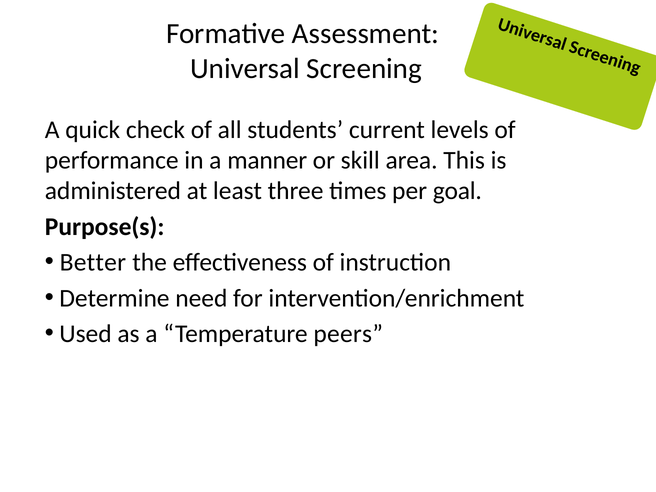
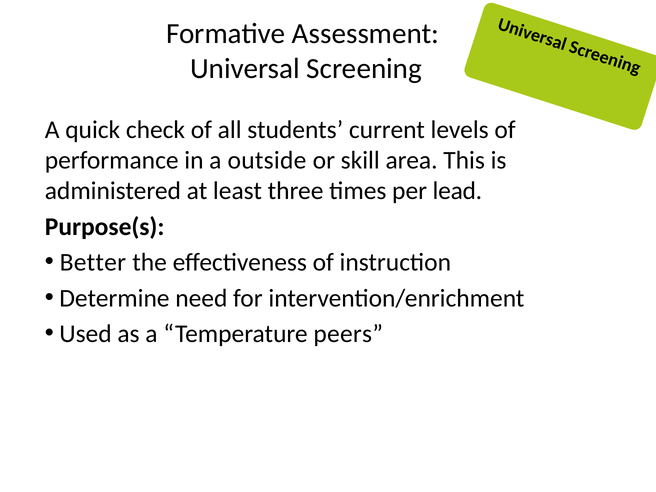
manner: manner -> outside
goal: goal -> lead
